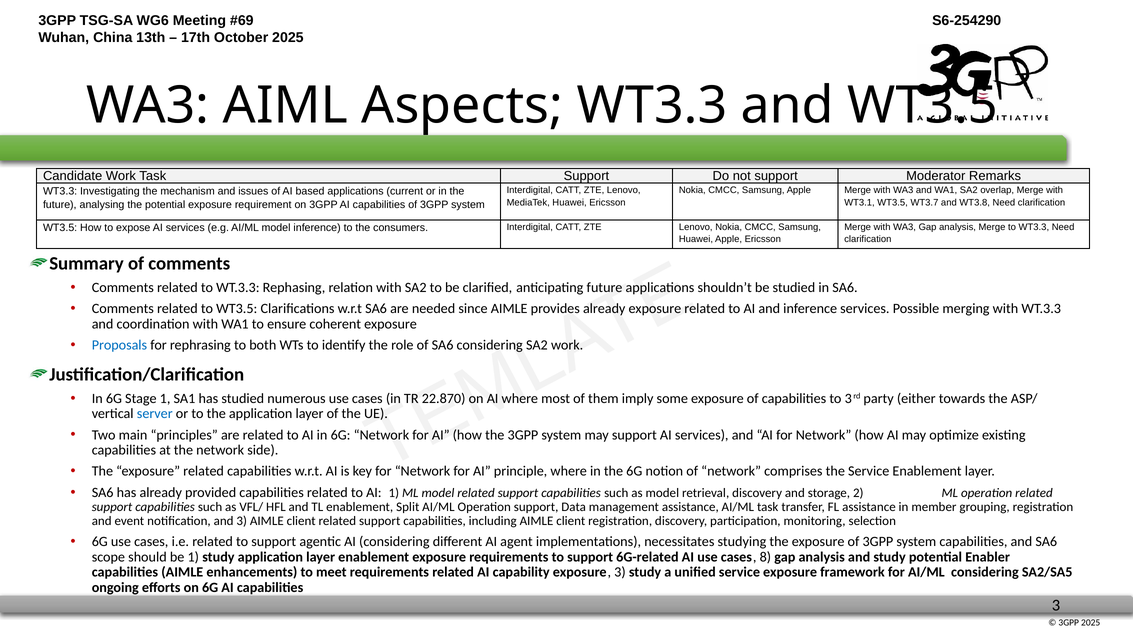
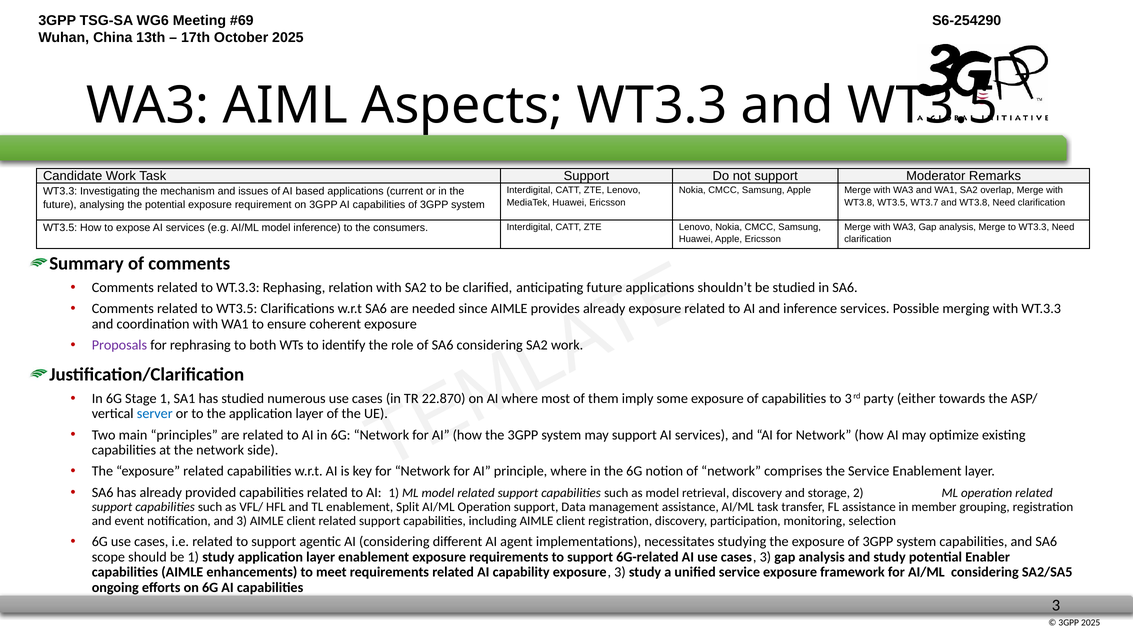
WT3.1 at (859, 203): WT3.1 -> WT3.8
Proposals colour: blue -> purple
cases 8: 8 -> 3
